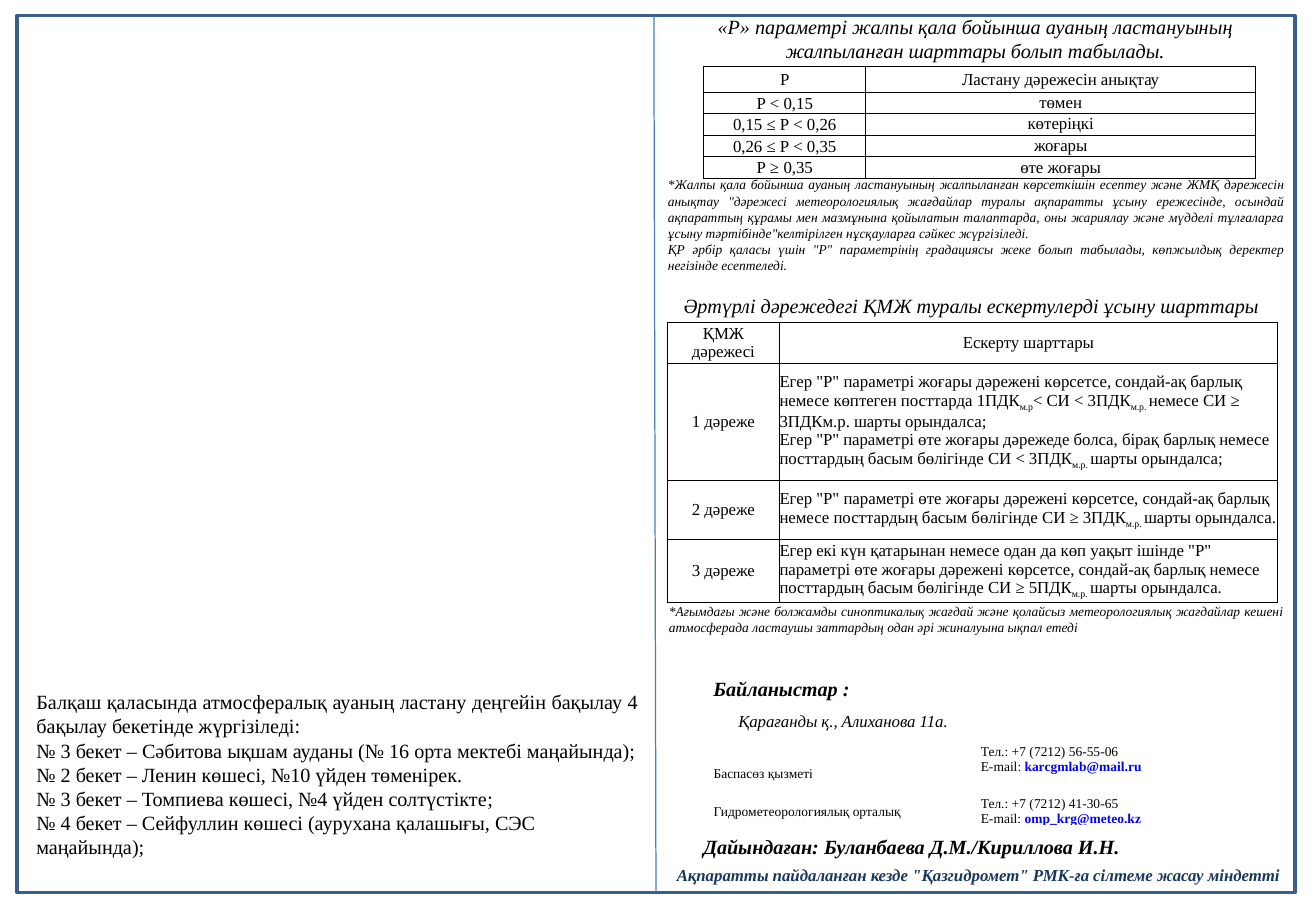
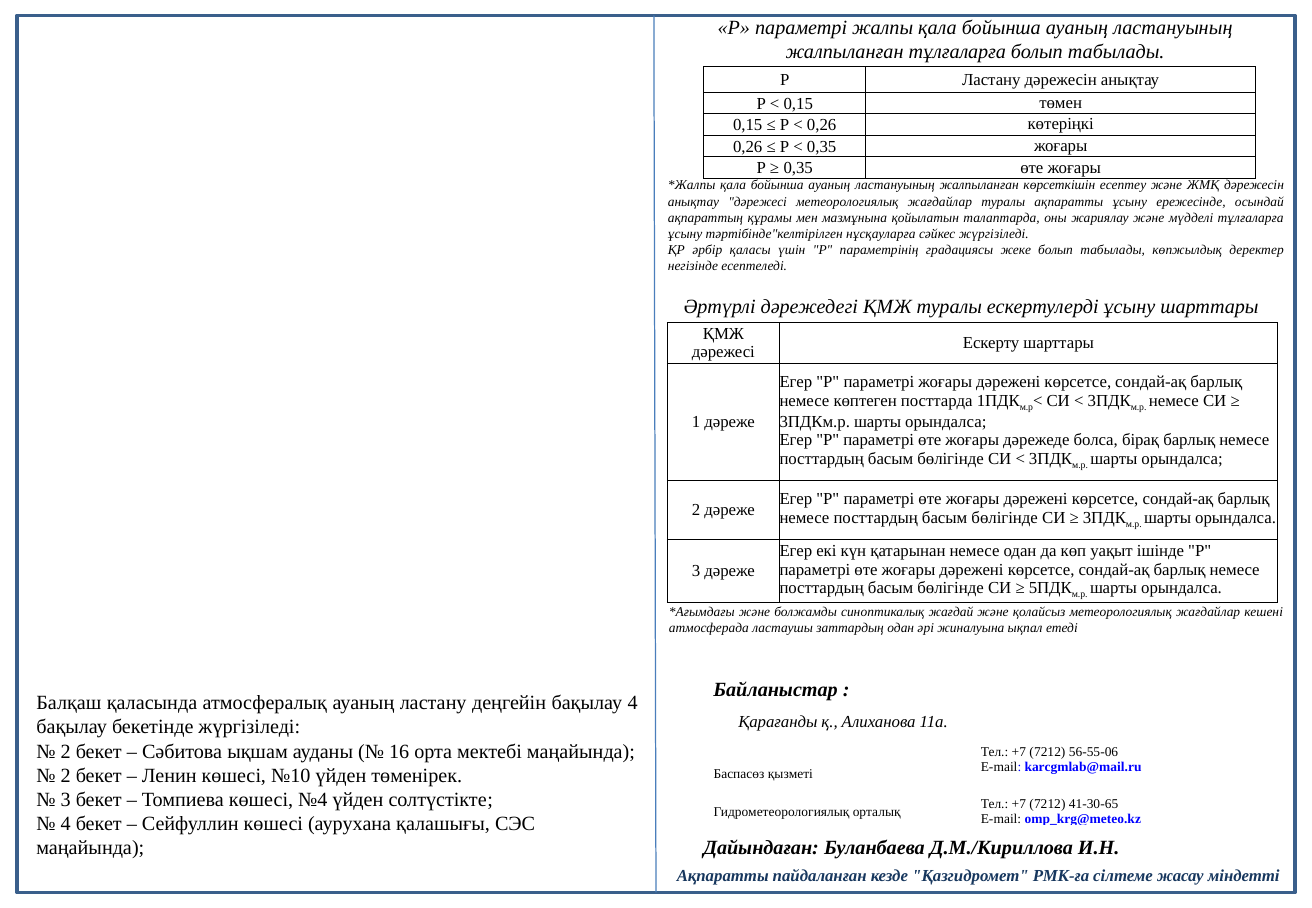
жалпыланған шарттары: шарттары -> тұлғаларға
3 at (66, 752): 3 -> 2
